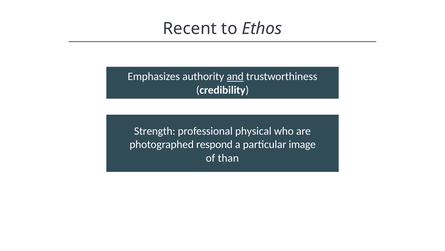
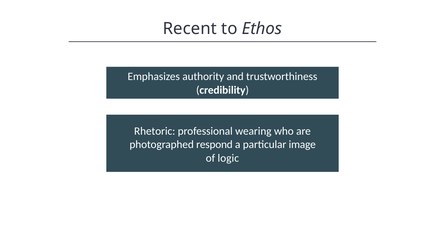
and underline: present -> none
Strength: Strength -> Rhetoric
physical: physical -> wearing
than: than -> logic
